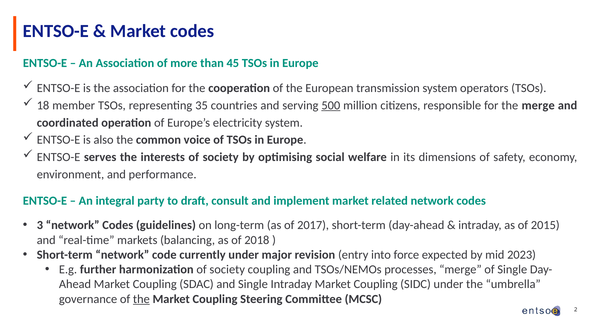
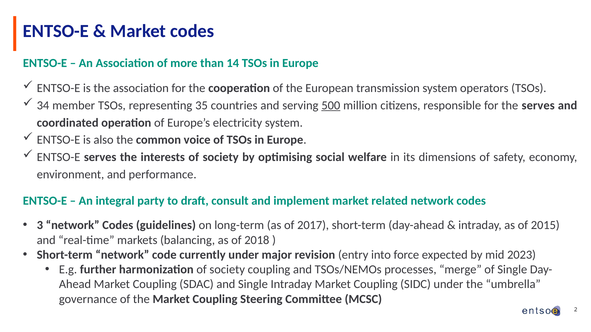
45: 45 -> 14
18: 18 -> 34
the merge: merge -> serves
the at (141, 299) underline: present -> none
